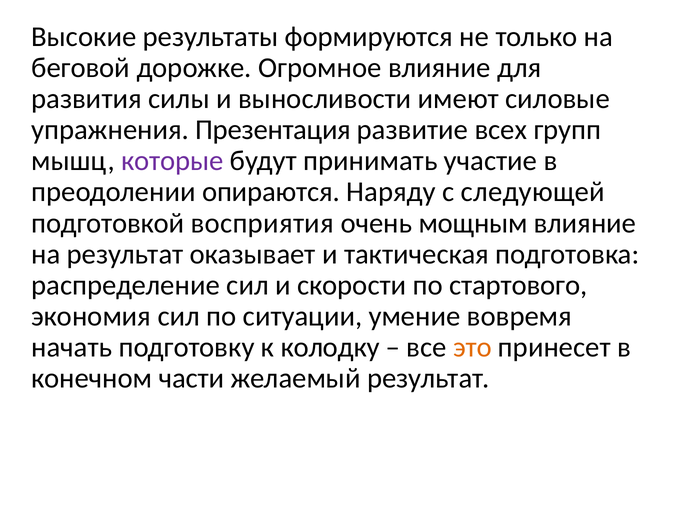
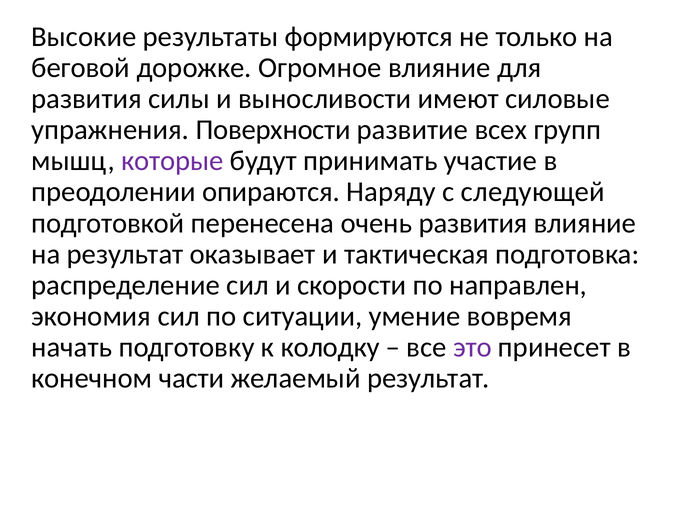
Презентация: Презентация -> Поверхности
восприятия: восприятия -> перенесена
очень мощным: мощным -> развития
стартового: стартового -> направлен
это colour: orange -> purple
